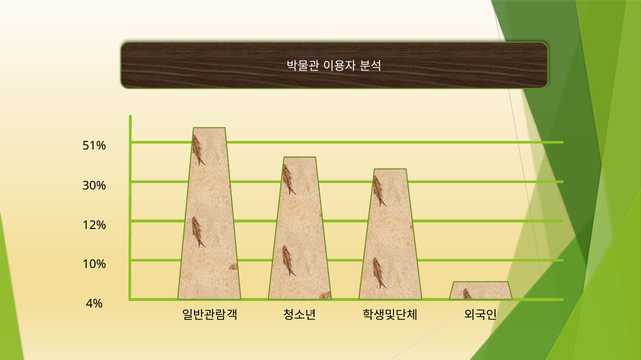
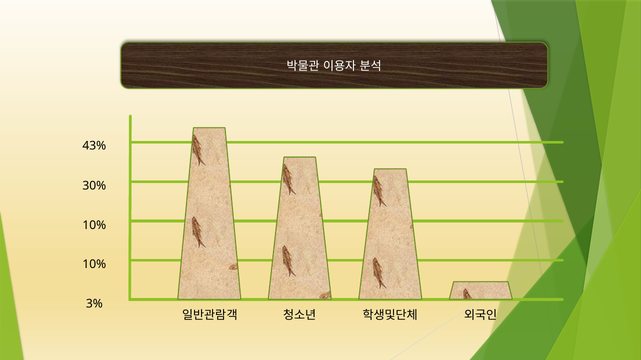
51%: 51% -> 43%
12% at (94, 225): 12% -> 10%
4%: 4% -> 3%
